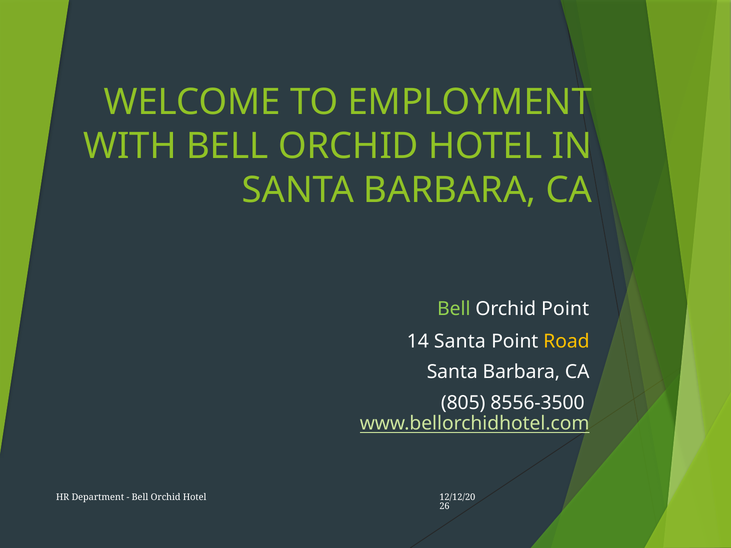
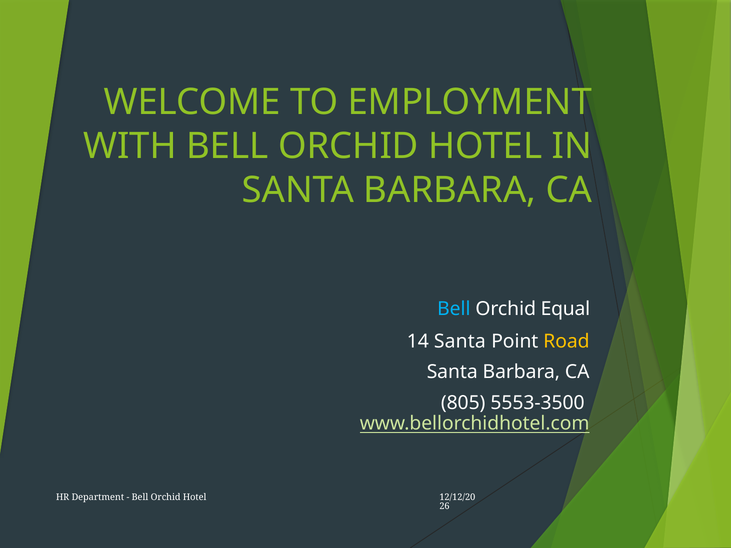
Bell at (454, 309) colour: light green -> light blue
Orchid Point: Point -> Equal
8556-3500: 8556-3500 -> 5553-3500
